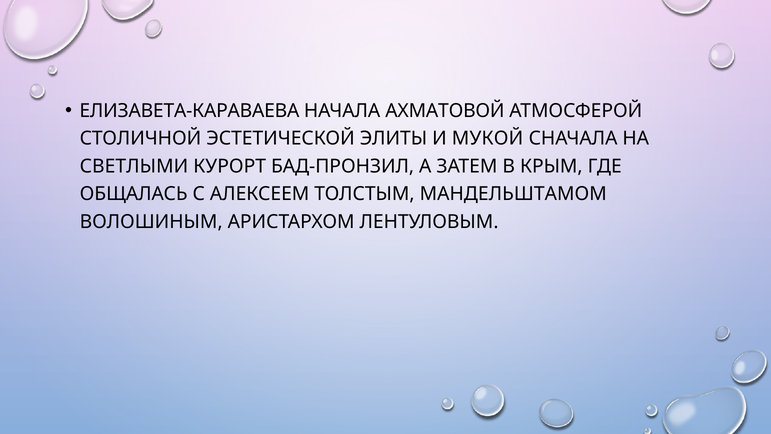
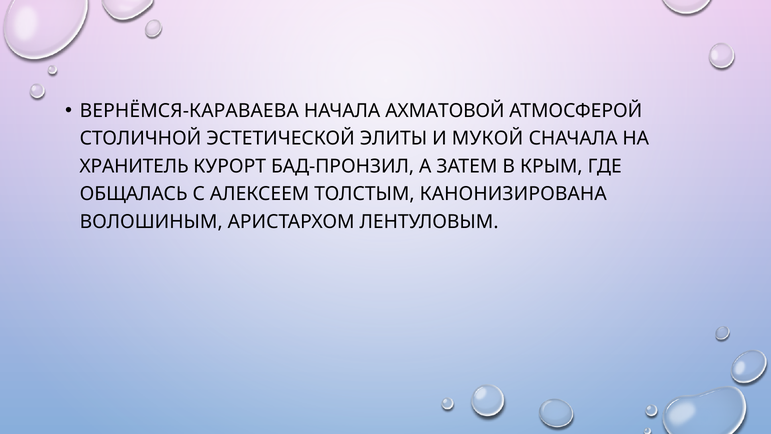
ЕЛИЗАВЕТА-КАРАВАЕВА: ЕЛИЗАВЕТА-КАРАВАЕВА -> ВЕРНЁМСЯ-КАРАВАЕВА
СВЕТЛЫМИ: СВЕТЛЫМИ -> ХРАНИТЕЛЬ
МАНДЕЛЬШТАМОМ: МАНДЕЛЬШТАМОМ -> КАНОНИЗИРОВАНА
